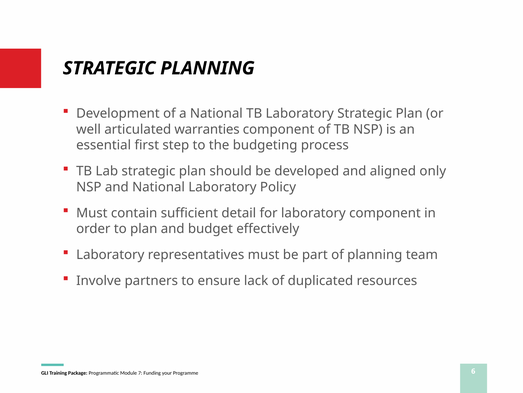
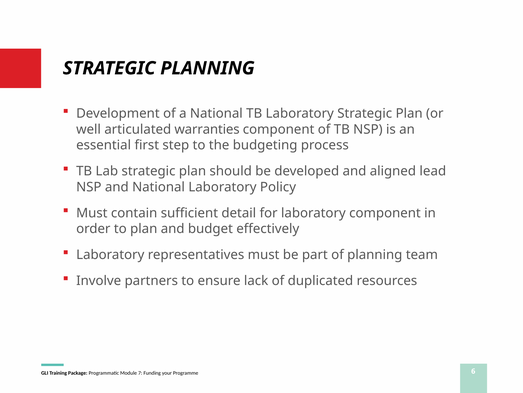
only: only -> lead
